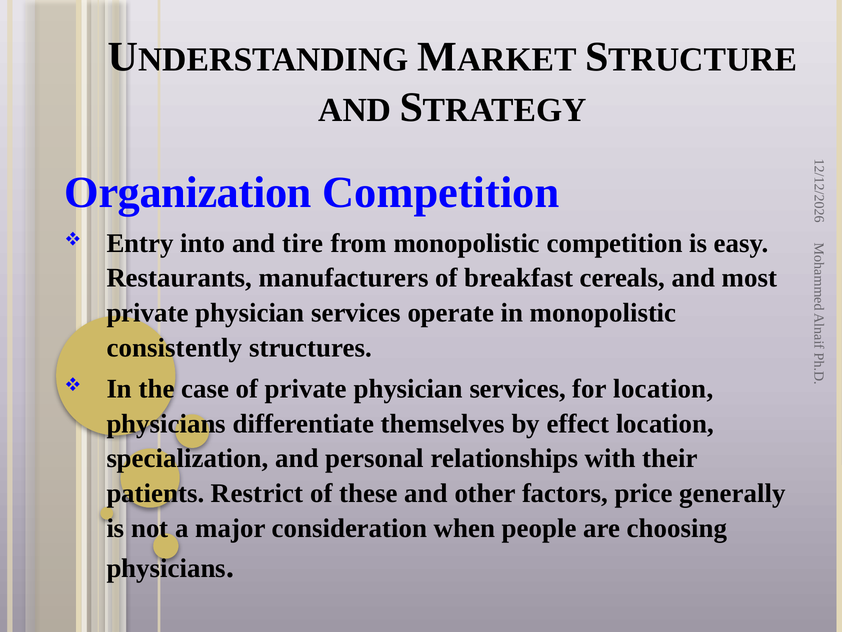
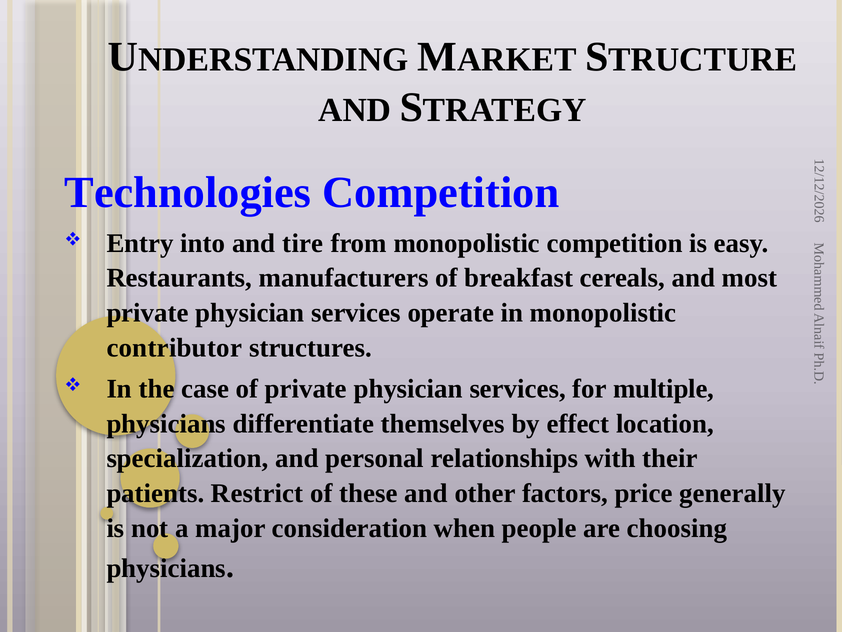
Organization: Organization -> Technologies
consistently: consistently -> contributor
for location: location -> multiple
